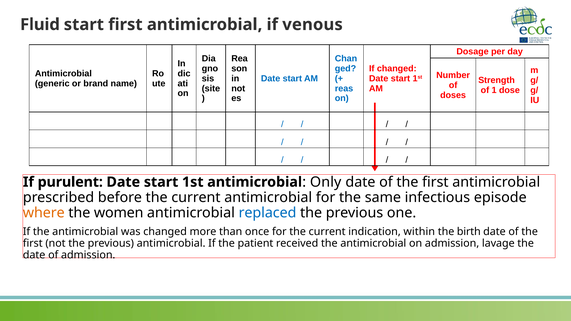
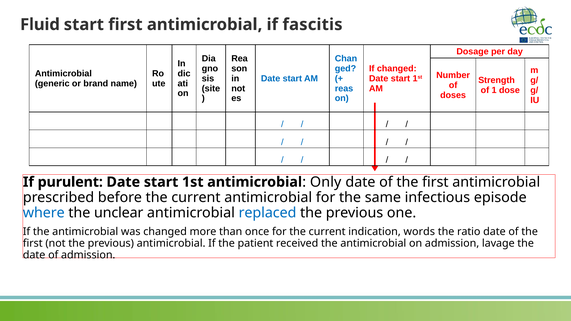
venous: venous -> fascitis
where colour: orange -> blue
women: women -> unclear
within: within -> words
birth: birth -> ratio
